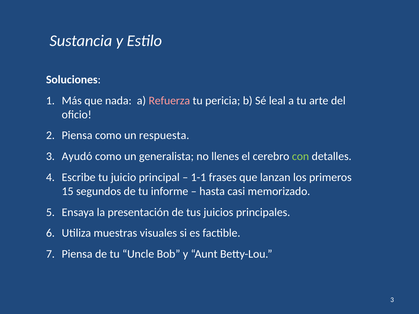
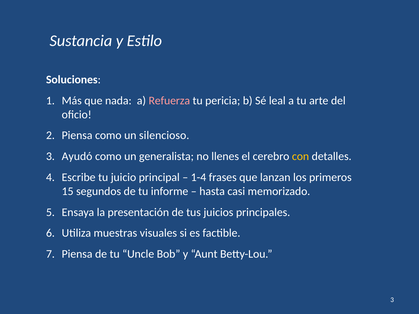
respuesta: respuesta -> silencioso
con colour: light green -> yellow
1-1: 1-1 -> 1-4
